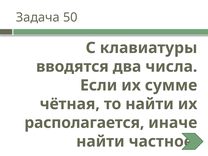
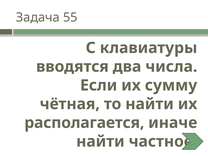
50: 50 -> 55
сумме: сумме -> сумму
